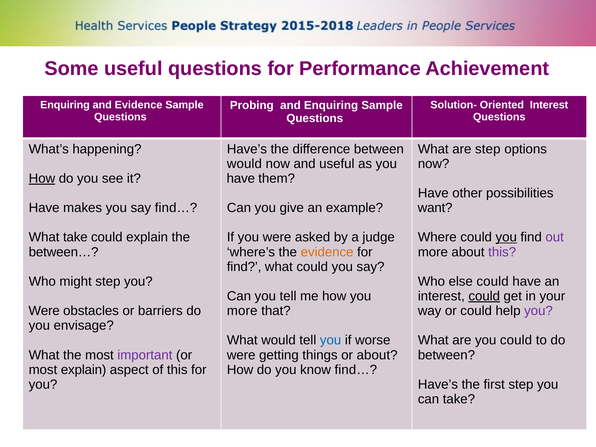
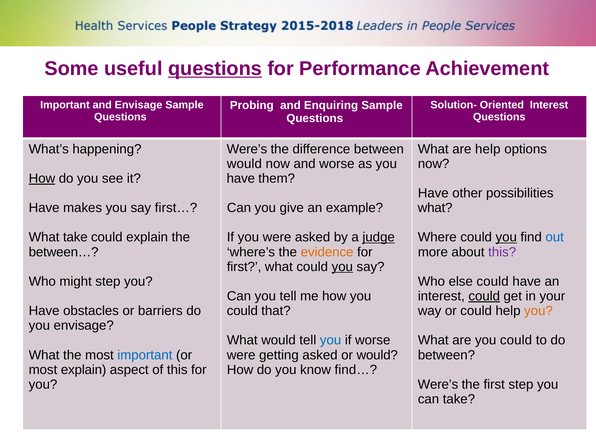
questions at (215, 69) underline: none -> present
Enquiring at (65, 105): Enquiring -> Important
and Evidence: Evidence -> Envisage
Have’s at (247, 149): Have’s -> Were’s
are step: step -> help
and useful: useful -> worse
say find…: find… -> first…
want at (435, 208): want -> what
judge underline: none -> present
out colour: purple -> blue
find at (244, 267): find -> first
you at (342, 267) underline: none -> present
Were at (44, 311): Were -> Have
more at (242, 311): more -> could
you at (538, 311) colour: purple -> orange
important at (145, 355) colour: purple -> blue
getting things: things -> asked
or about: about -> would
Have’s at (438, 384): Have’s -> Were’s
